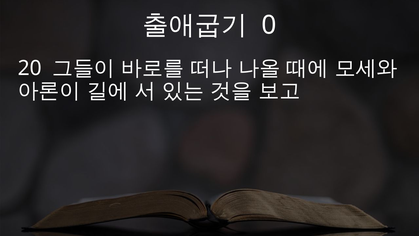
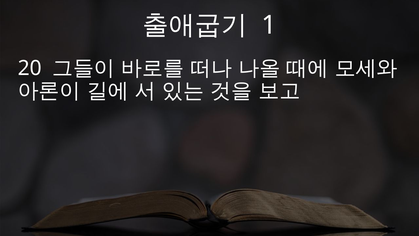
0: 0 -> 1
